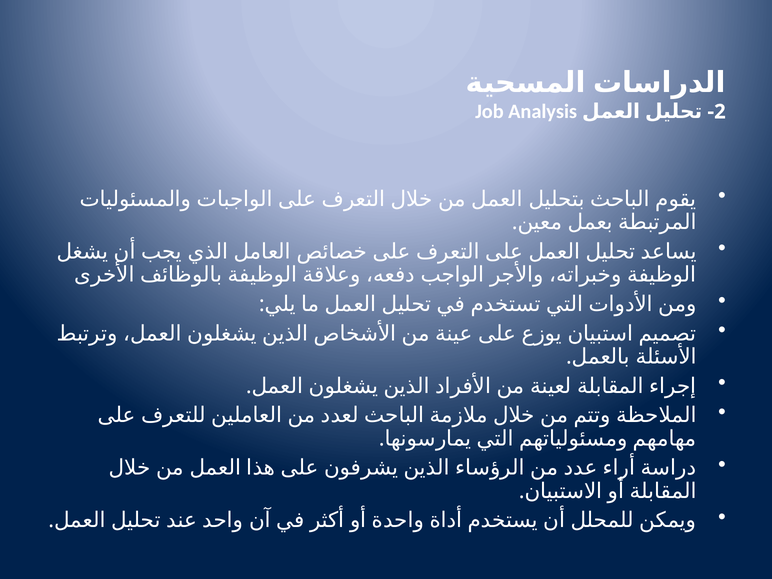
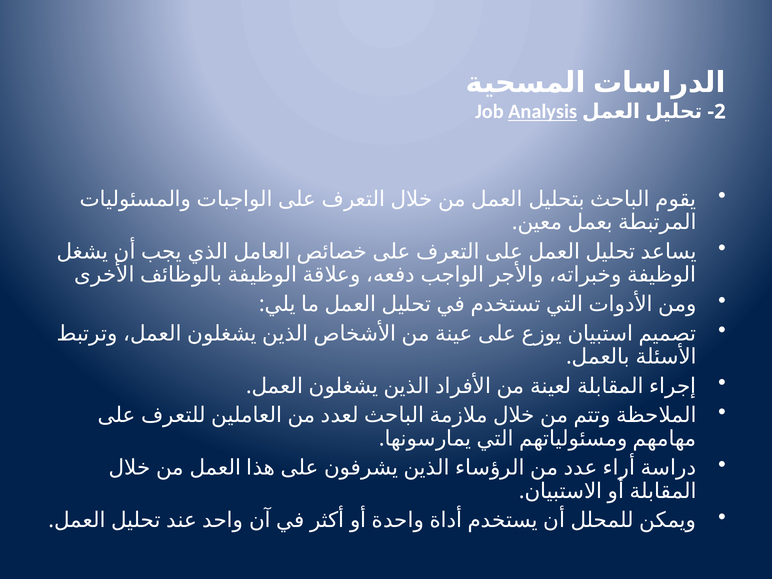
Analysis underline: none -> present
